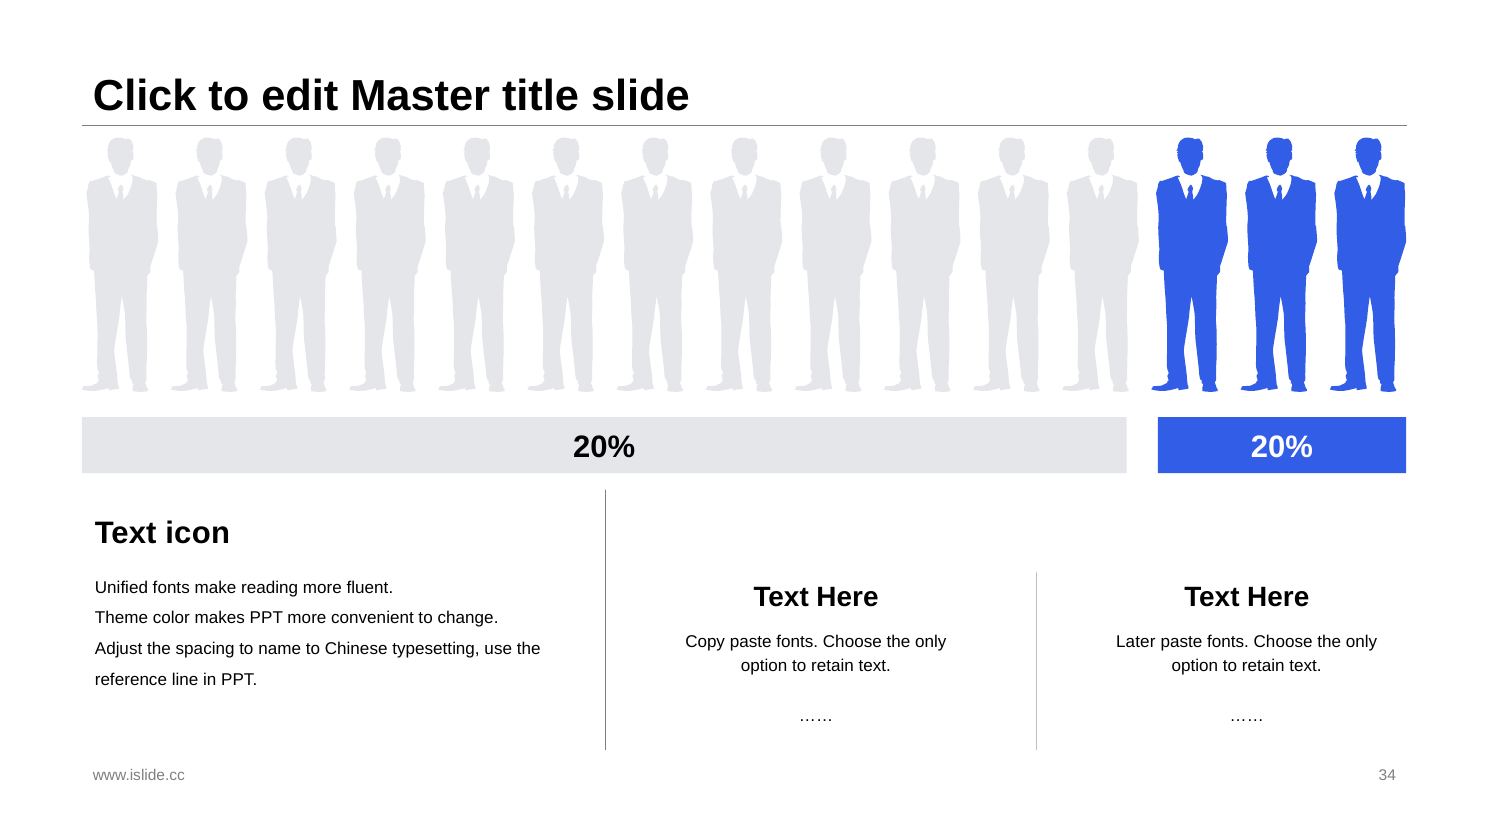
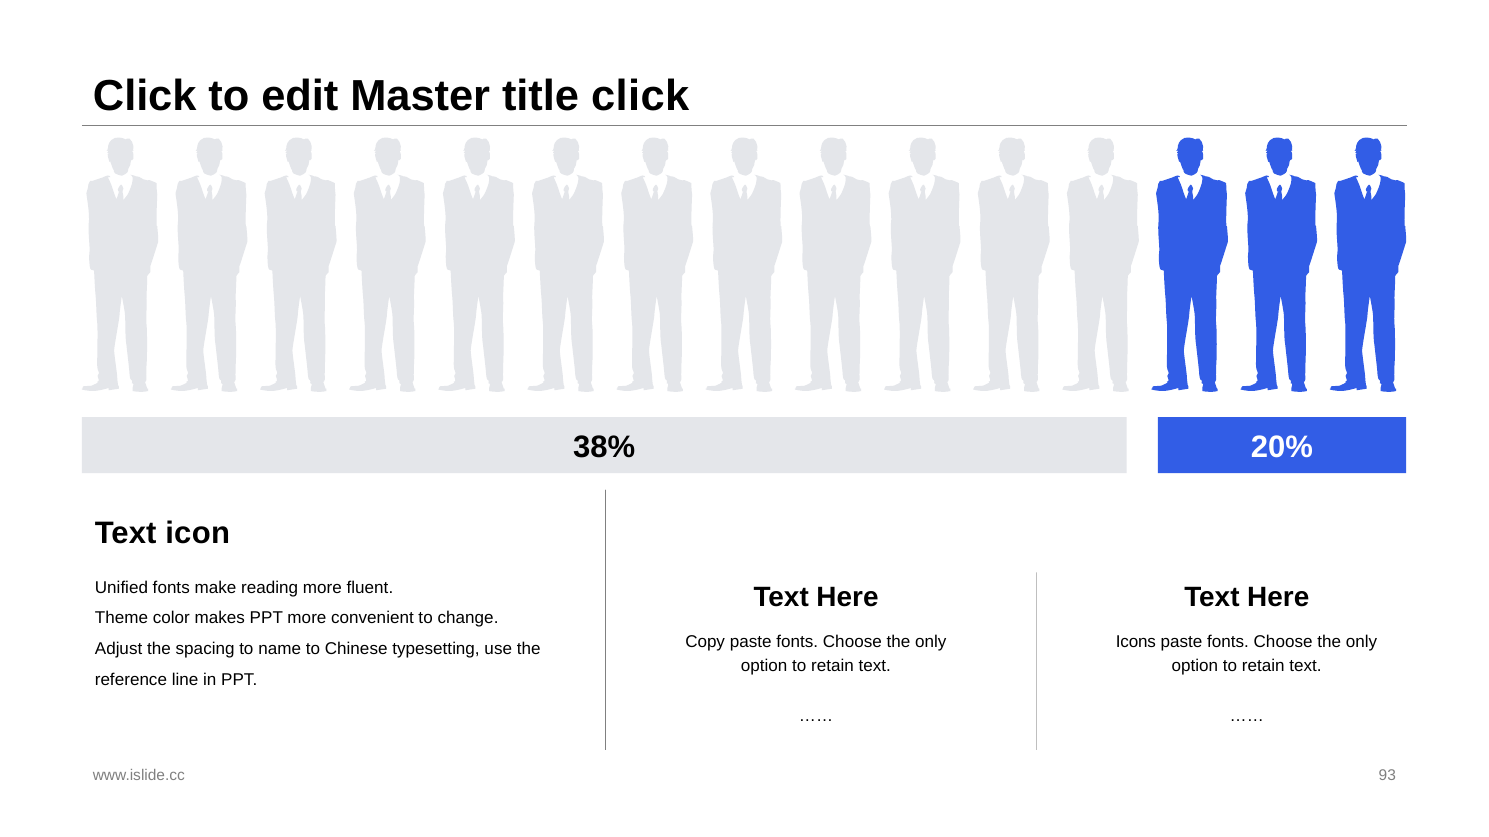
title slide: slide -> click
20% at (604, 448): 20% -> 38%
Later: Later -> Icons
34: 34 -> 93
